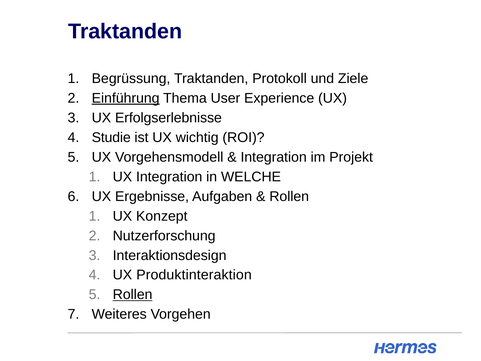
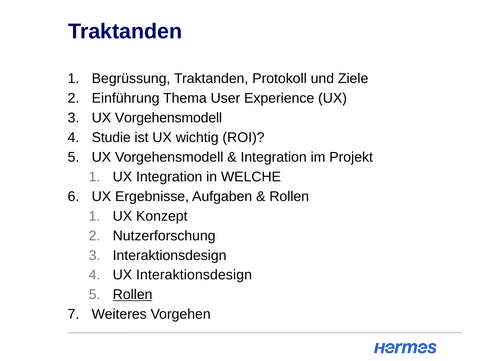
Einführung underline: present -> none
Erfolgserlebnisse at (168, 118): Erfolgserlebnisse -> Vorgehensmodell
UX Produktinteraktion: Produktinteraktion -> Interaktionsdesign
